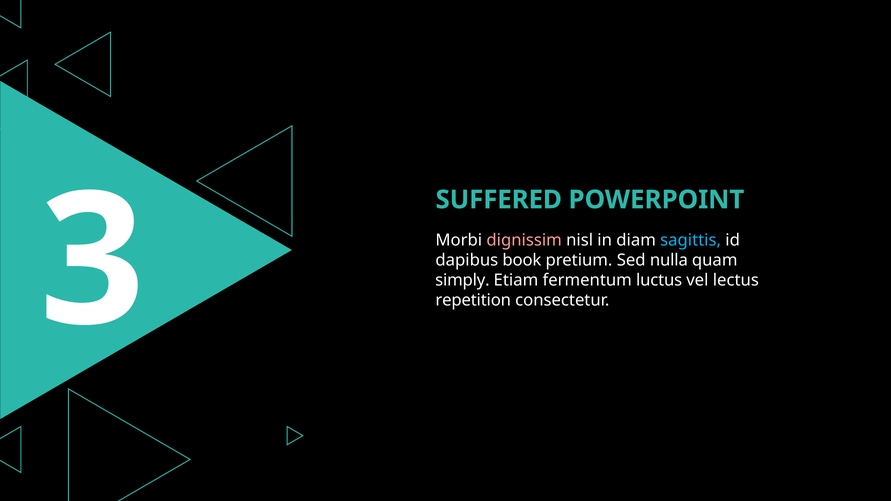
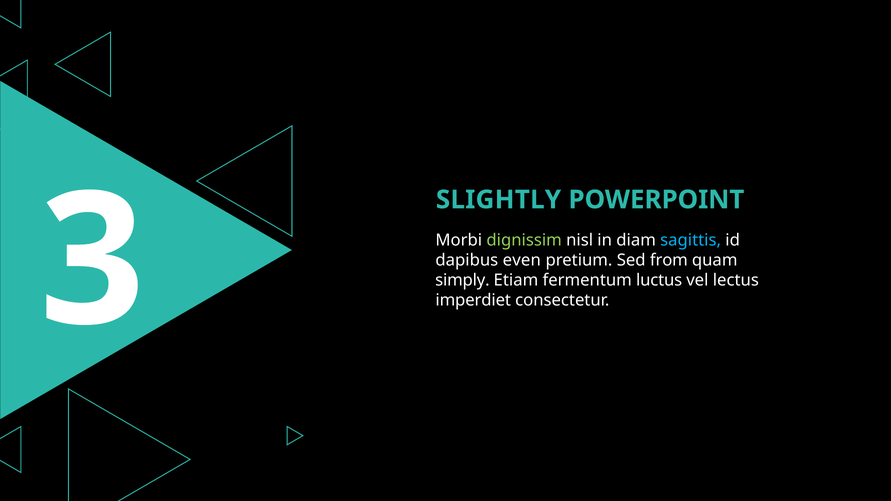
SUFFERED: SUFFERED -> SLIGHTLY
dignissim colour: pink -> light green
book: book -> even
nulla: nulla -> from
repetition: repetition -> imperdiet
